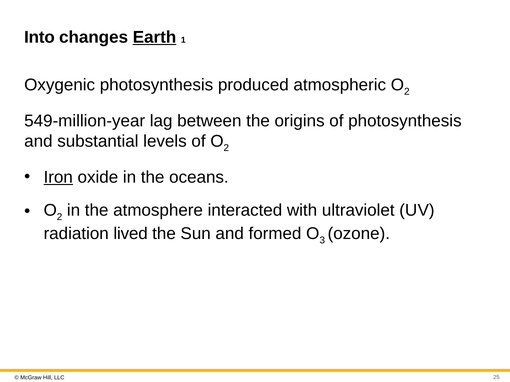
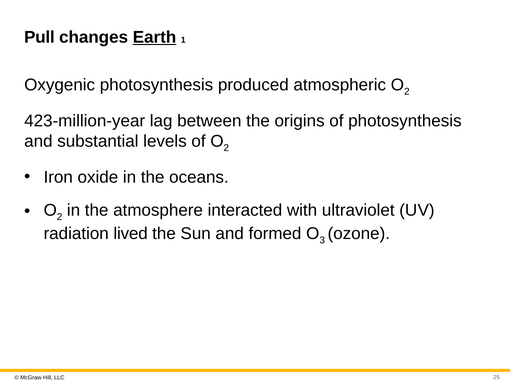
Into: Into -> Pull
549-million-year: 549-million-year -> 423-million-year
Iron underline: present -> none
